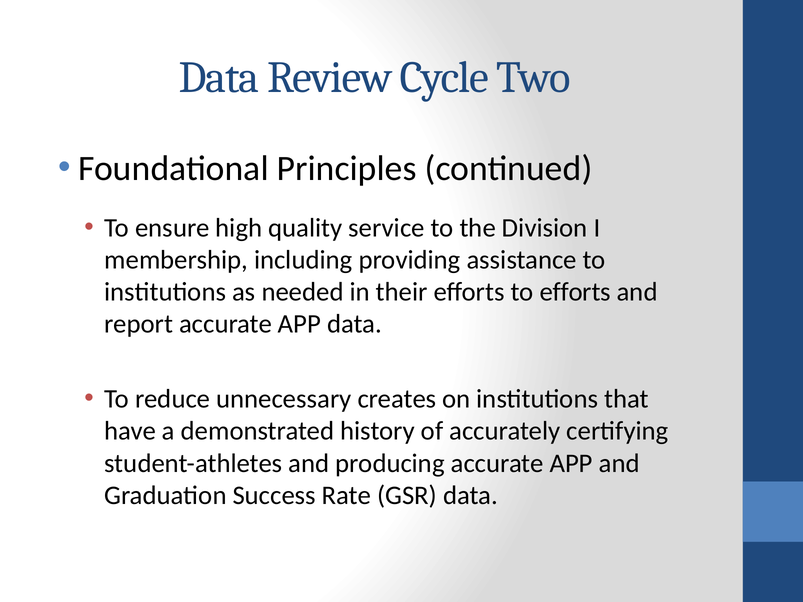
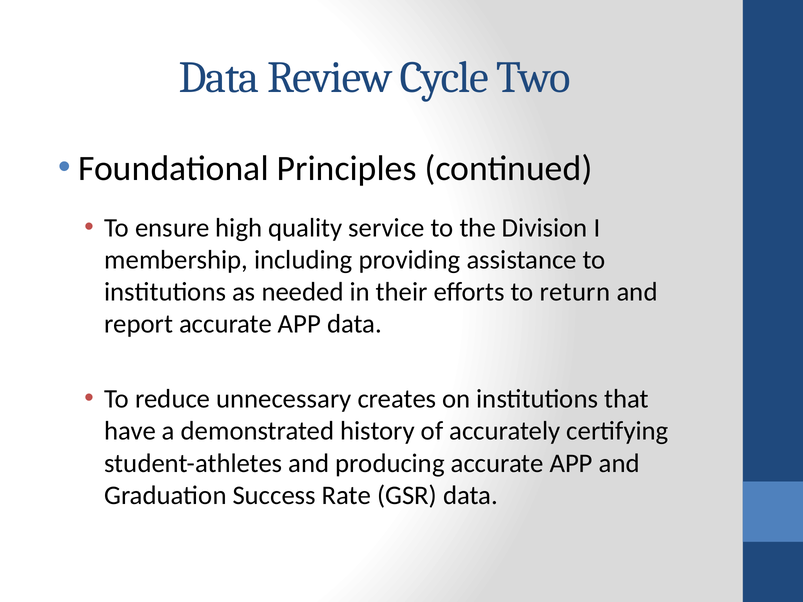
to efforts: efforts -> return
